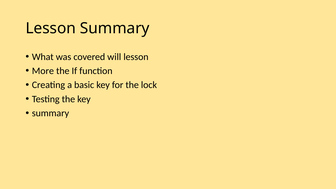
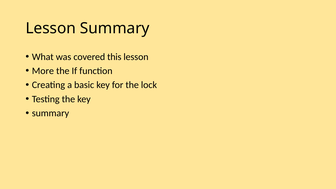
will: will -> this
